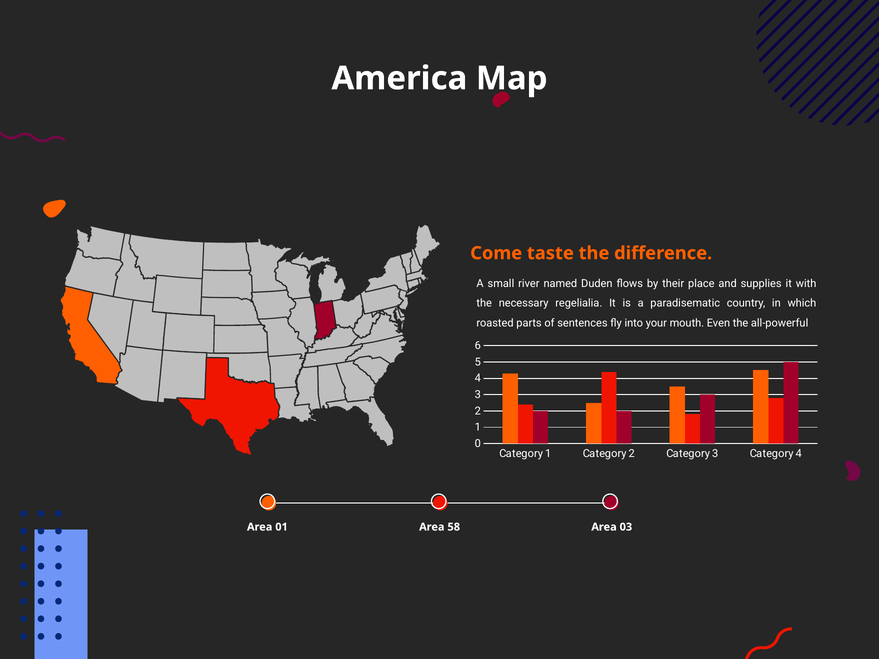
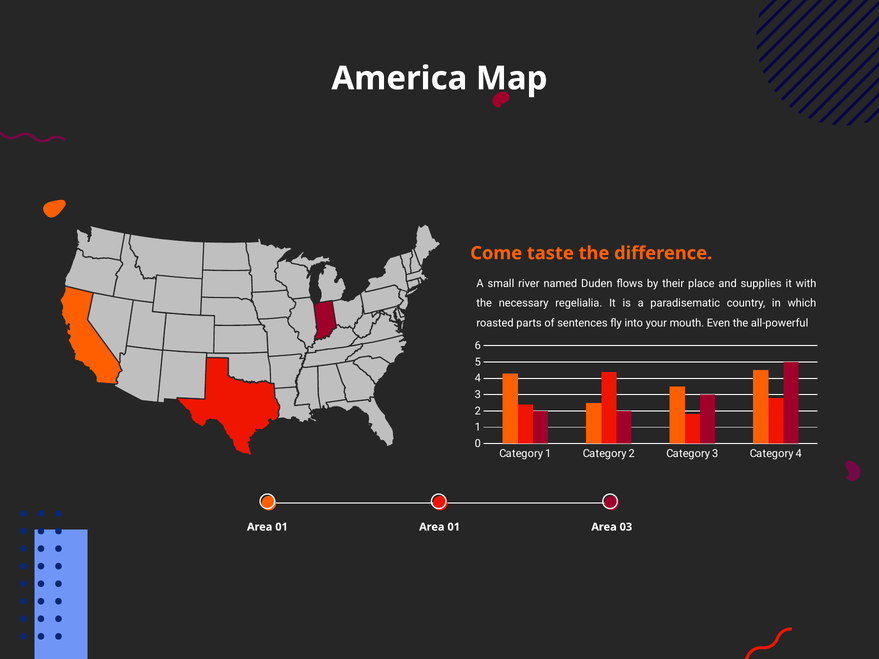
01 Area 58: 58 -> 01
